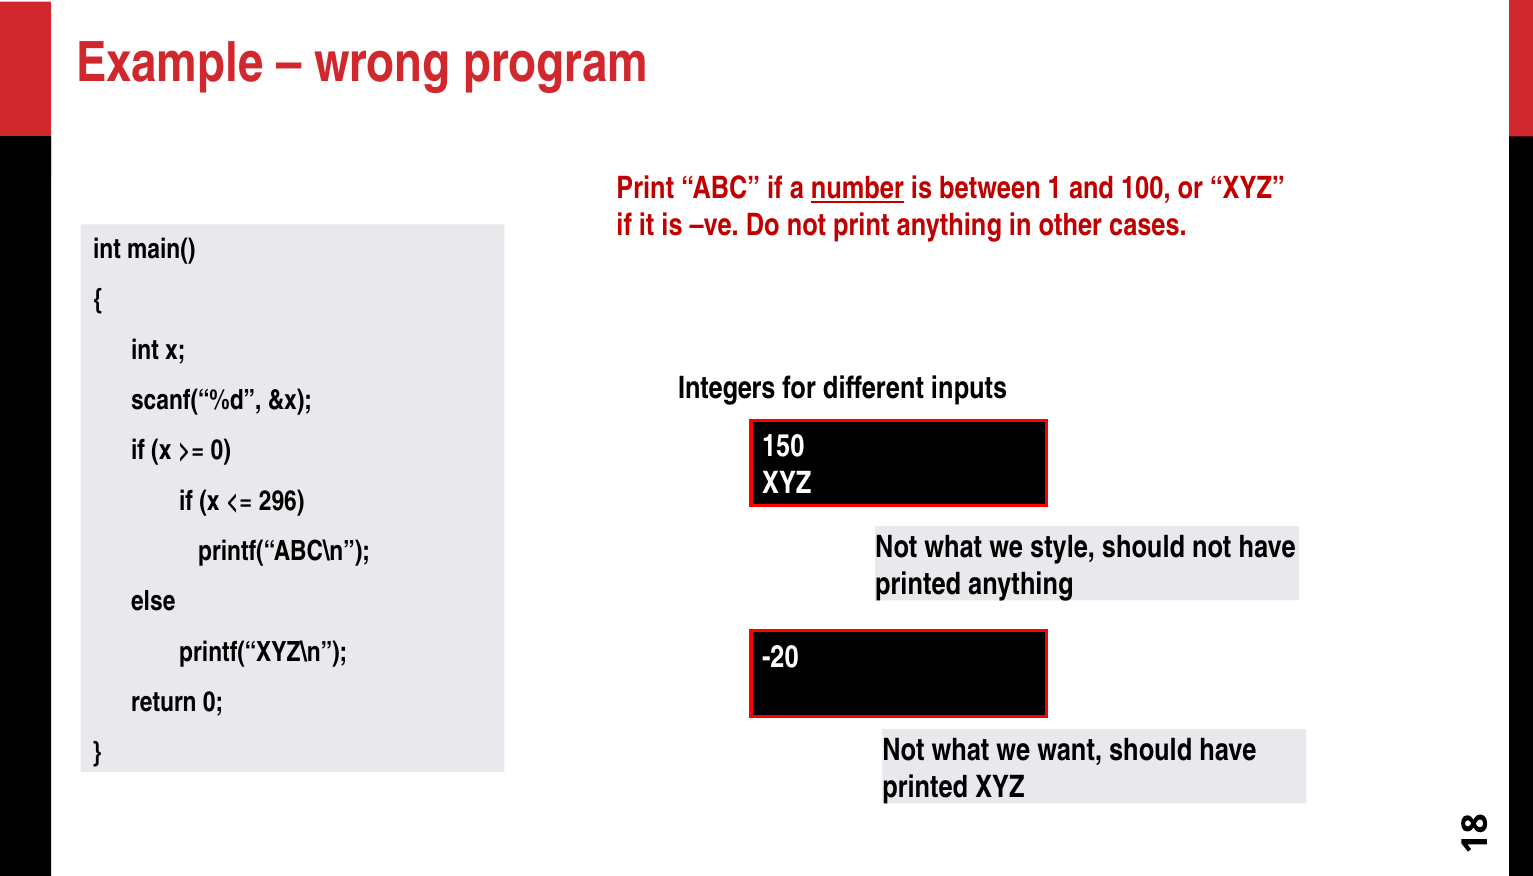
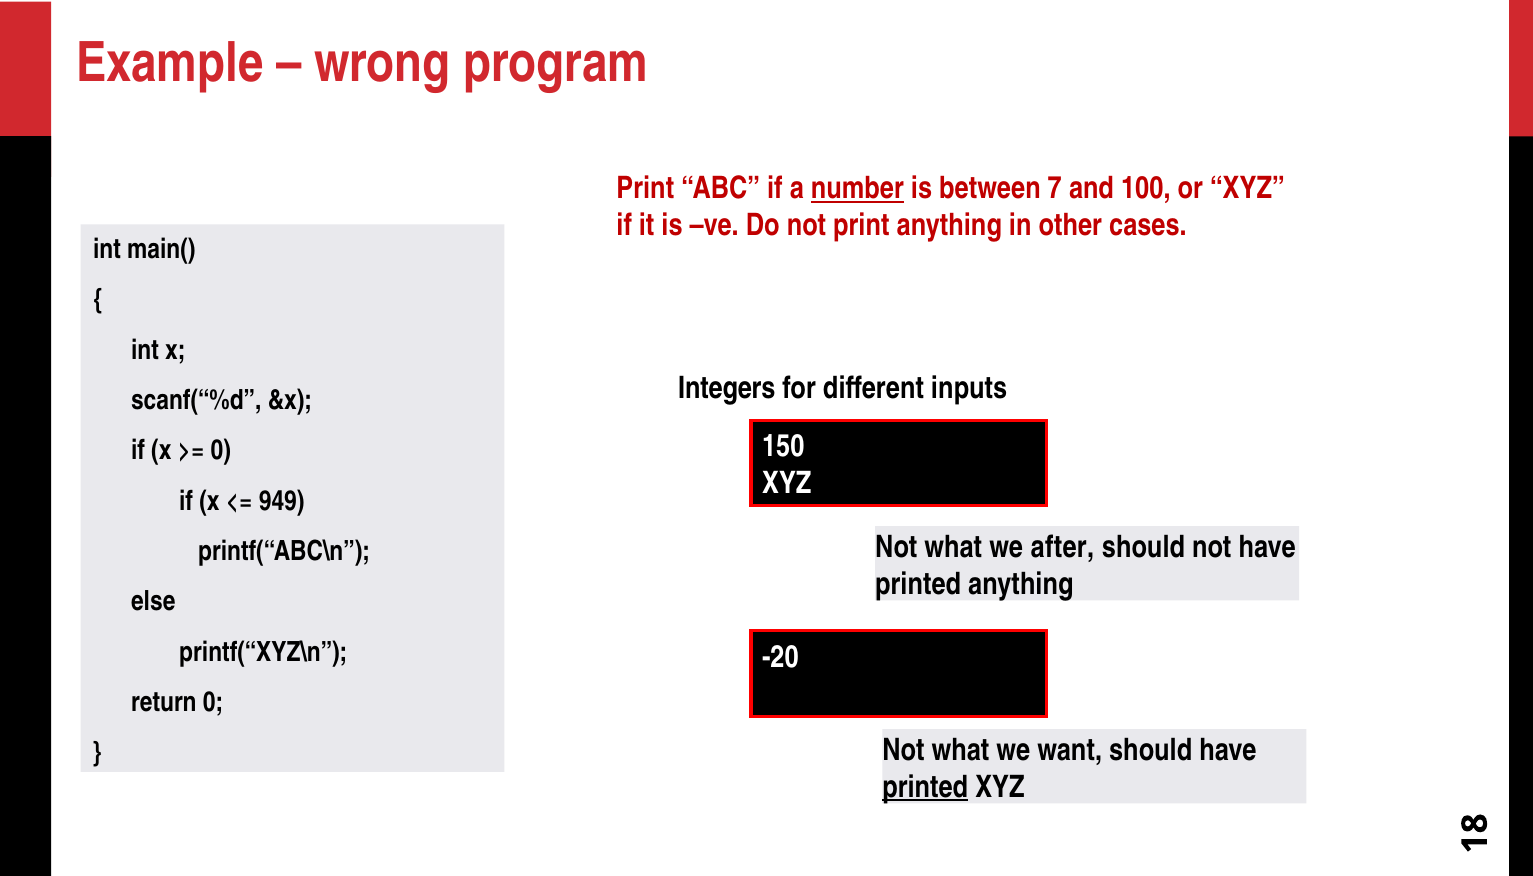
between 1: 1 -> 7
296: 296 -> 949
style: style -> after
printed at (925, 787) underline: none -> present
